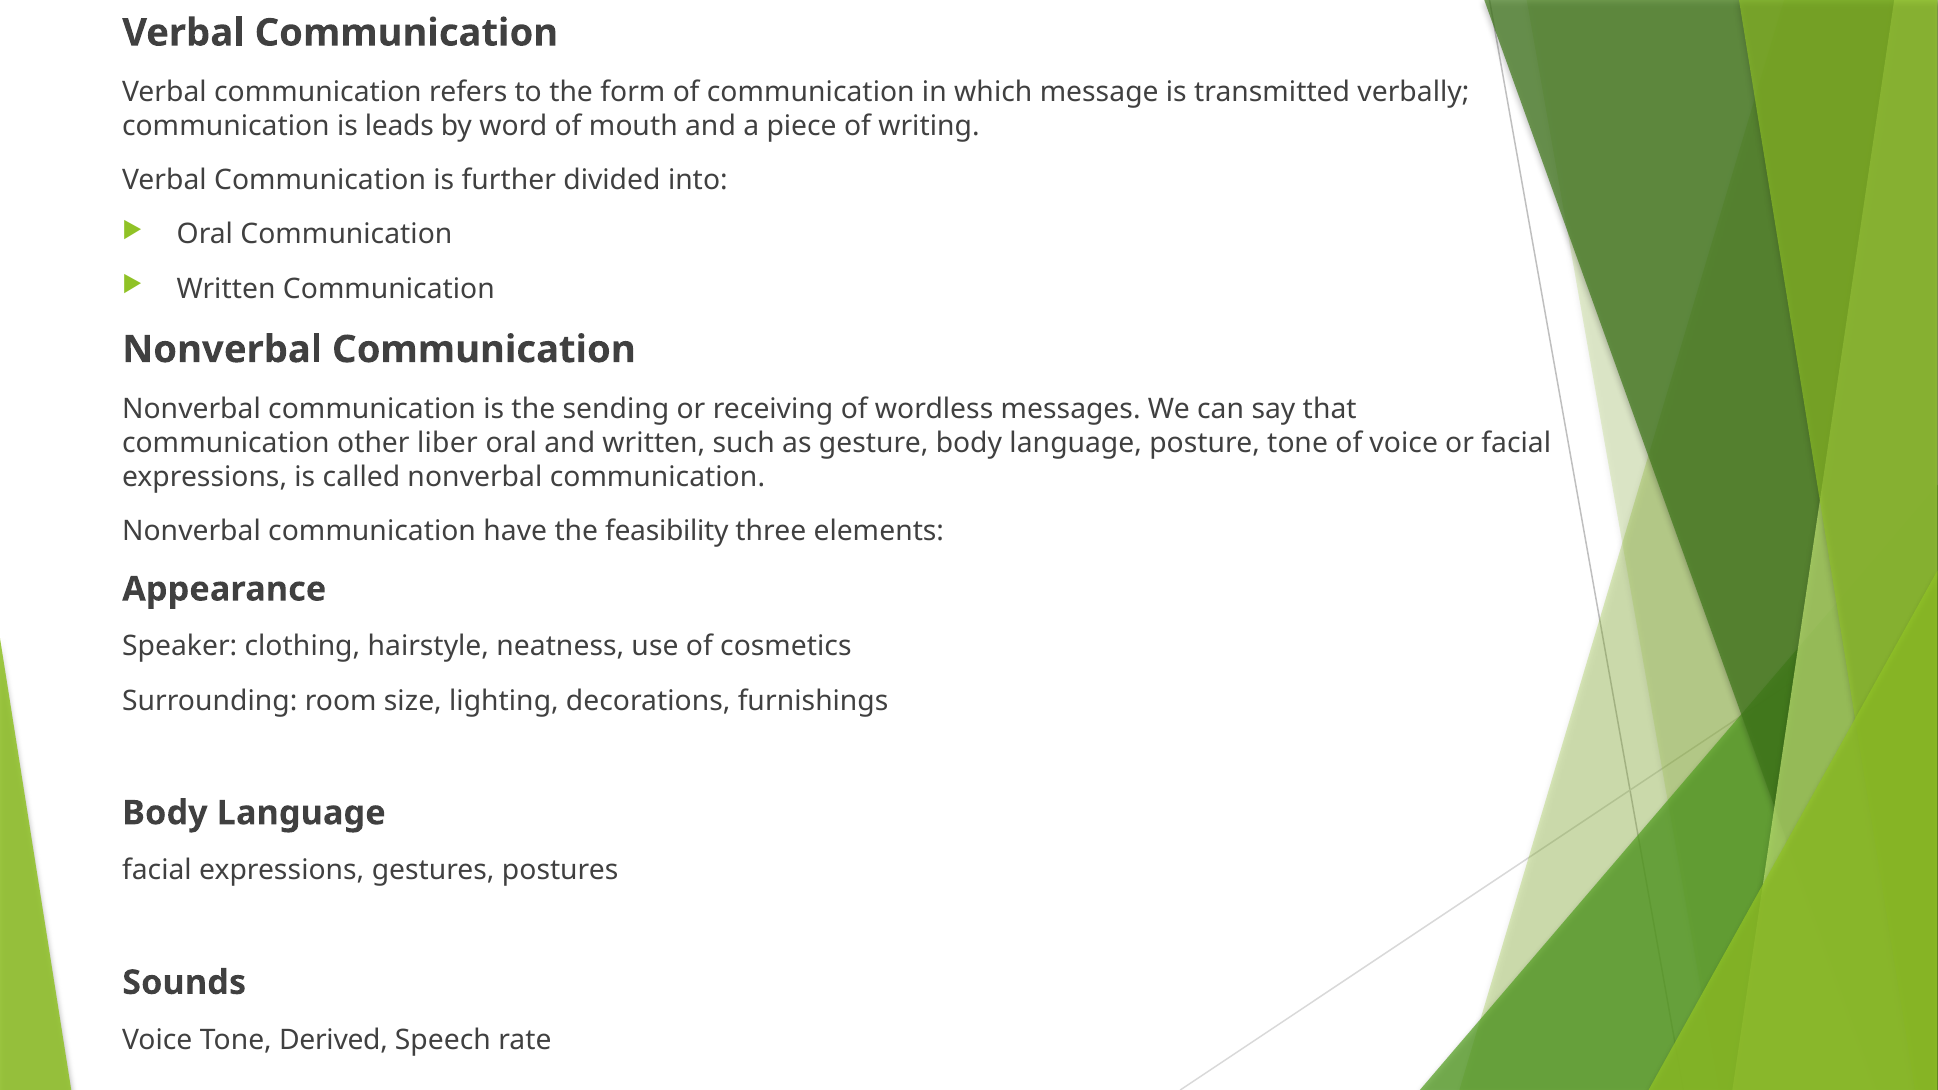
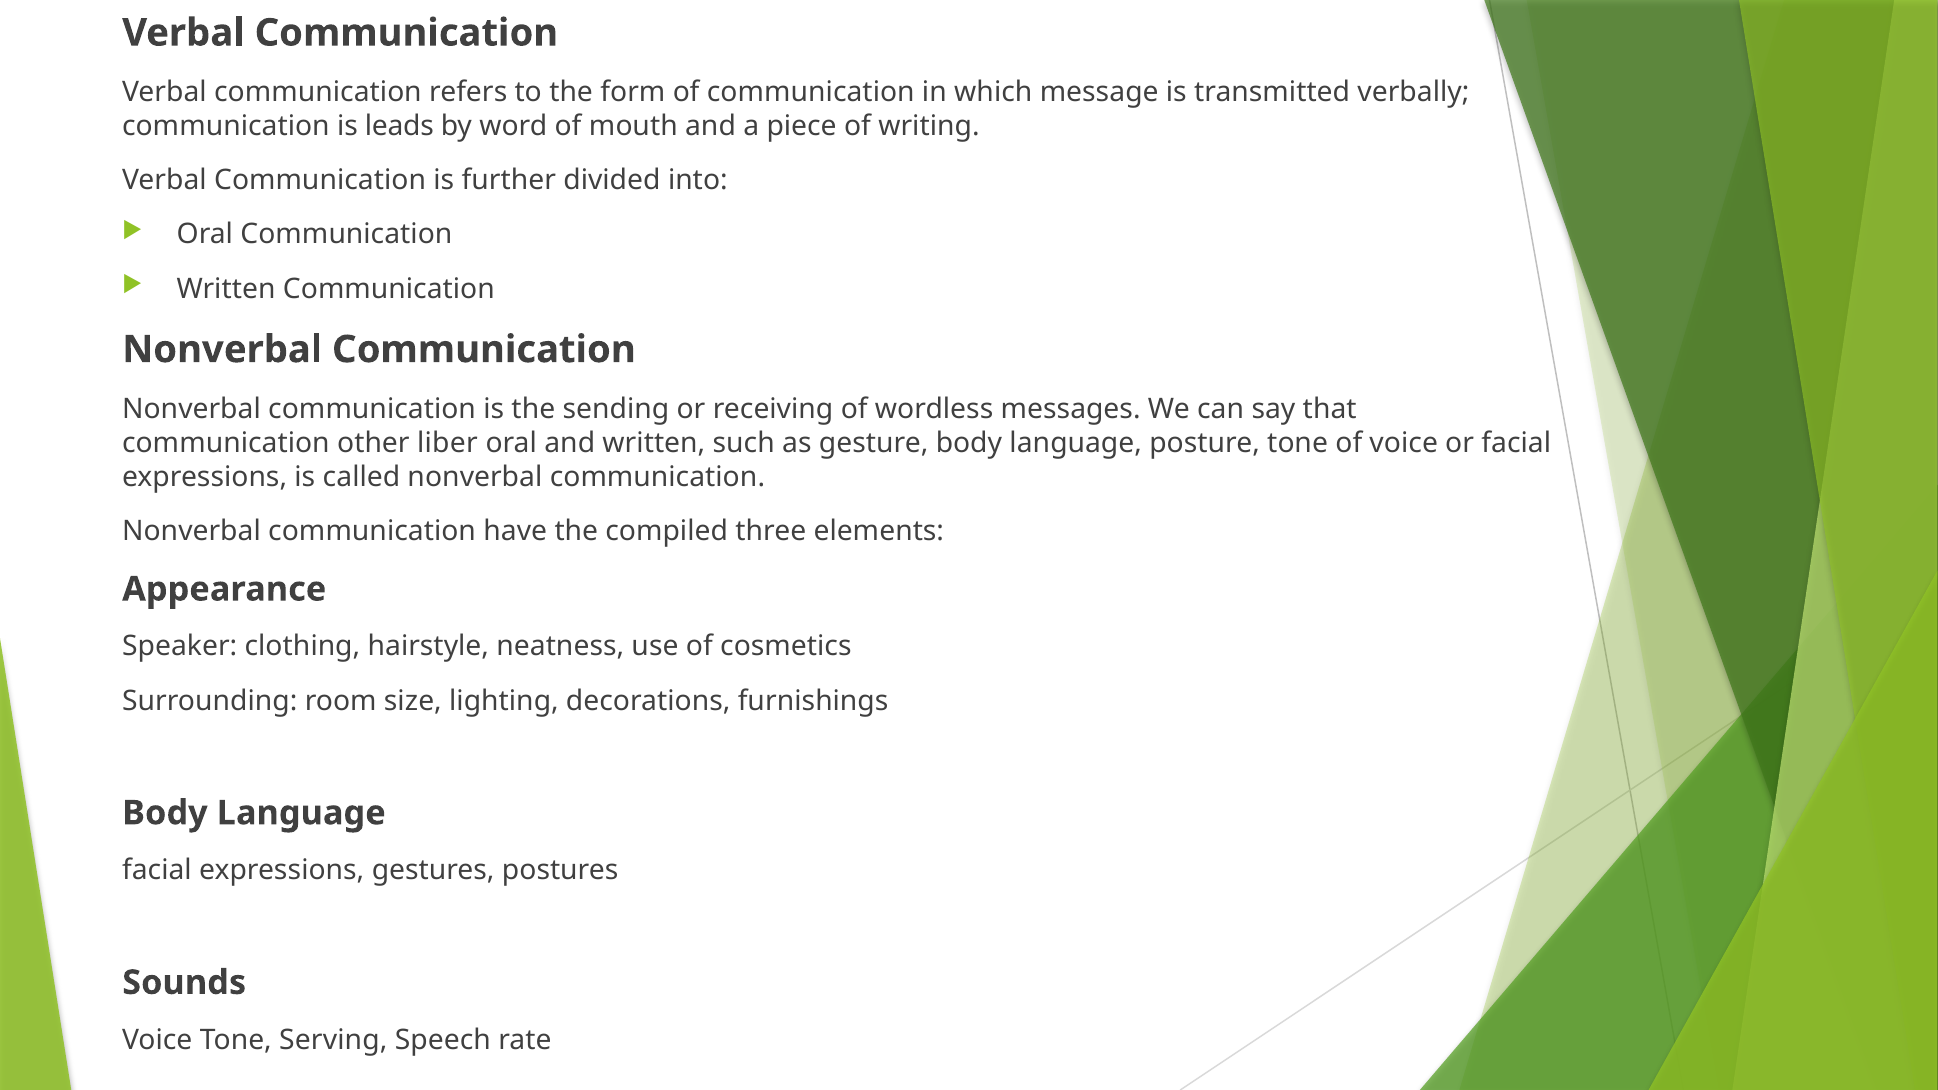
feasibility: feasibility -> compiled
Derived: Derived -> Serving
